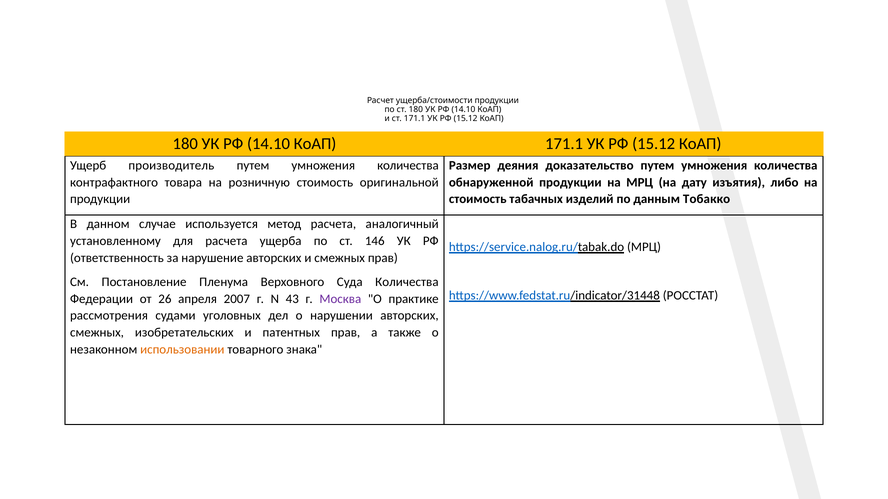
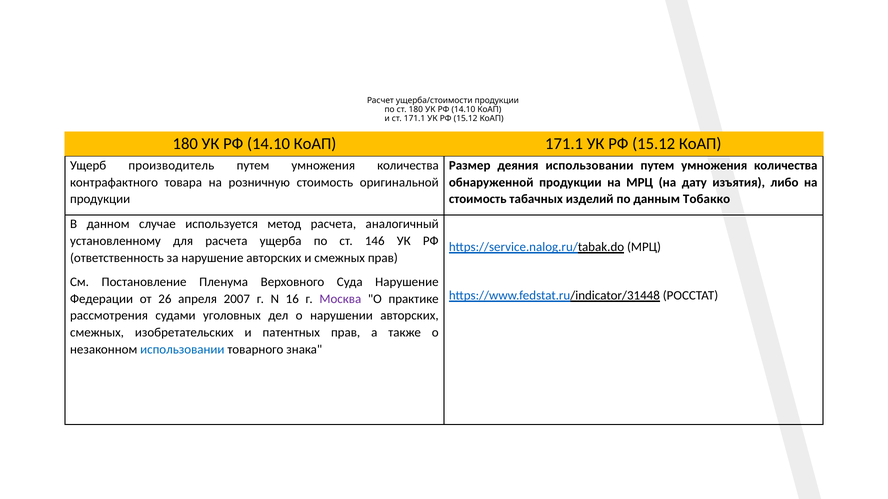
деяния доказательство: доказательство -> использовании
Суда Количества: Количества -> Нарушение
43: 43 -> 16
использовании at (182, 350) colour: orange -> blue
